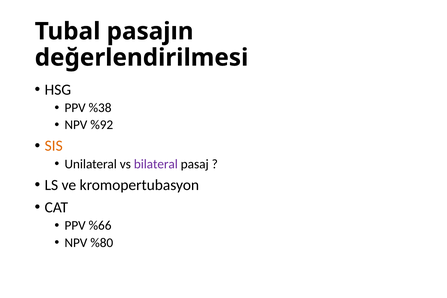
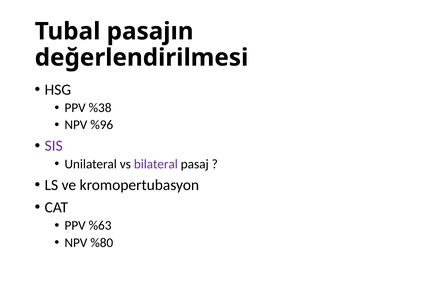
%92: %92 -> %96
SIS colour: orange -> purple
%66: %66 -> %63
